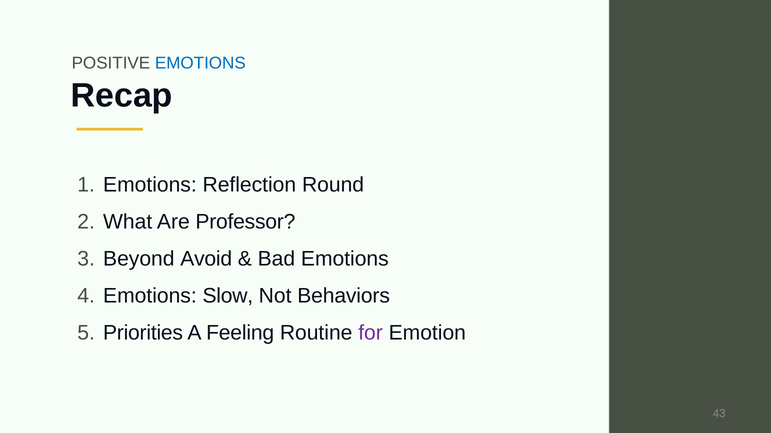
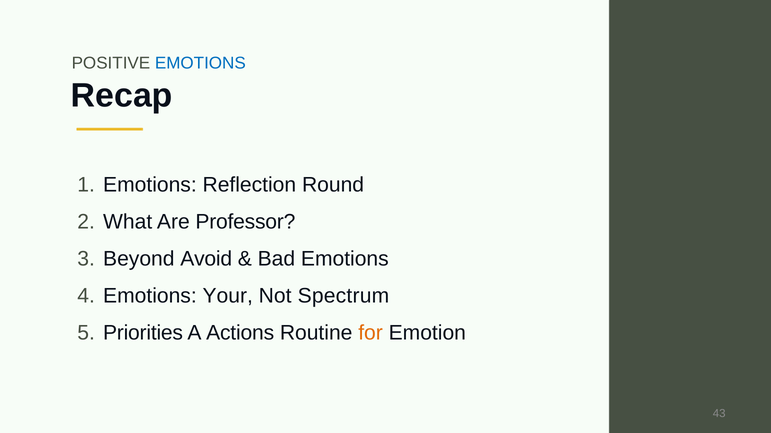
Slow: Slow -> Your
Behaviors: Behaviors -> Spectrum
Feeling: Feeling -> Actions
for colour: purple -> orange
